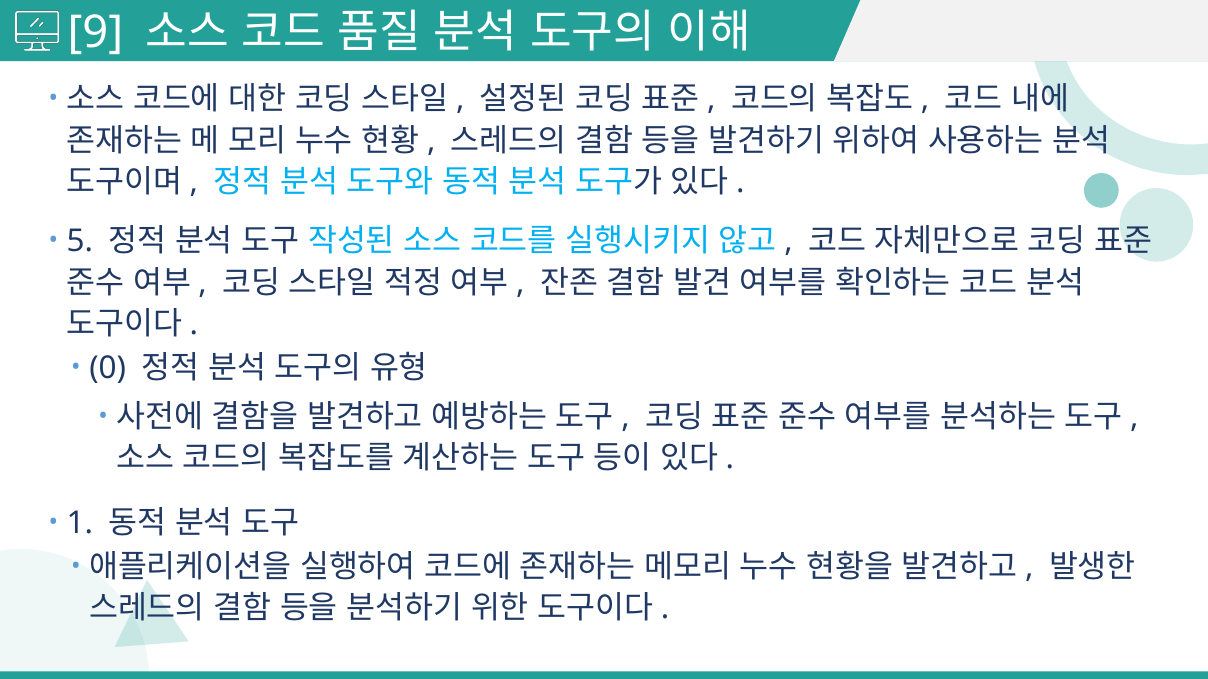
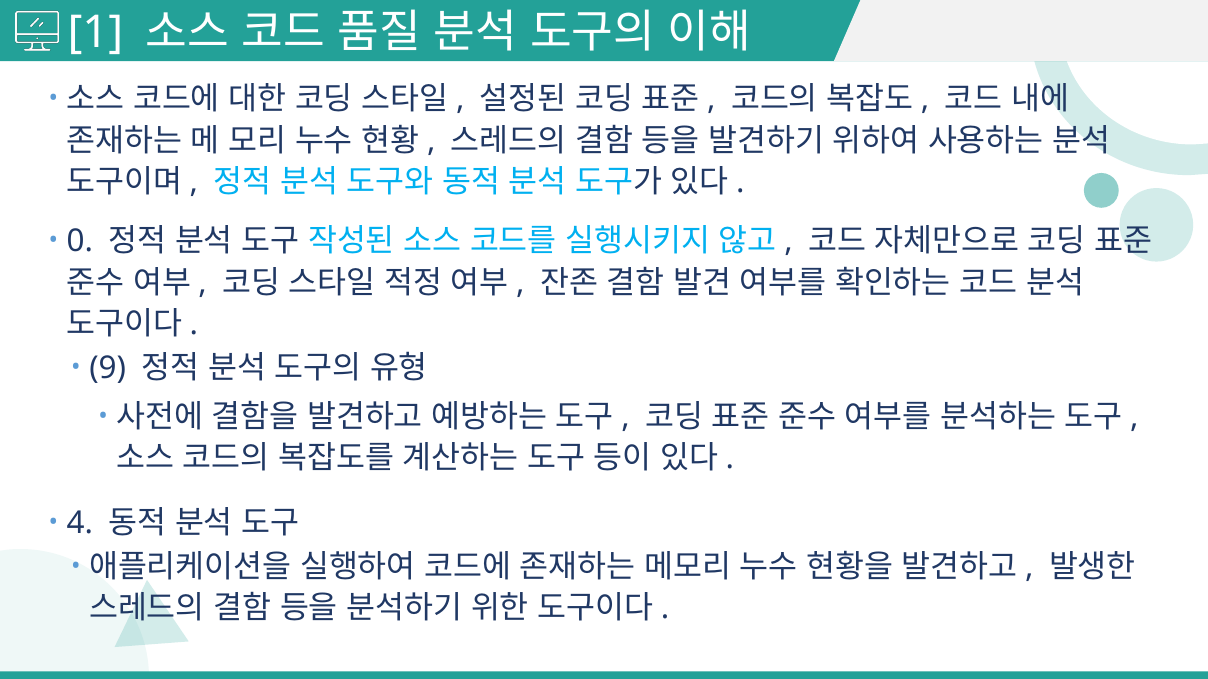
9: 9 -> 1
5: 5 -> 0
0: 0 -> 9
1: 1 -> 4
